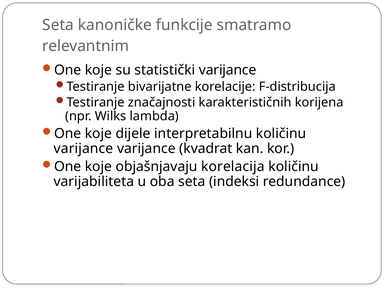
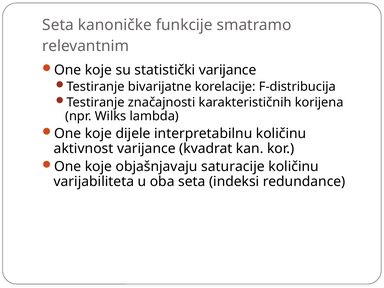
varijance at (83, 149): varijance -> aktivnost
korelacija: korelacija -> saturacije
